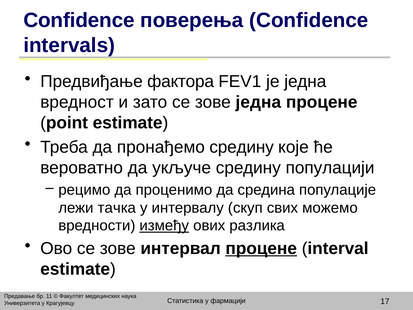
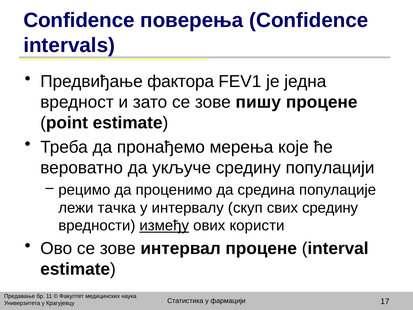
зове једна: једна -> пишу
пронађемо средину: средину -> мерења
свих можемо: можемо -> средину
разлика: разлика -> користи
процене at (261, 248) underline: present -> none
